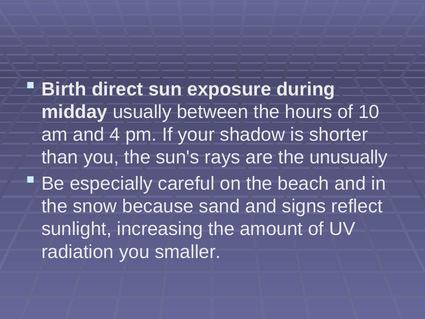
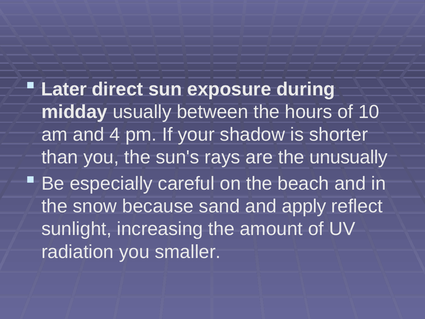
Birth: Birth -> Later
signs: signs -> apply
